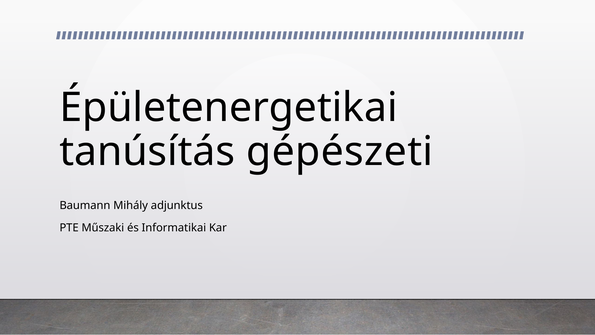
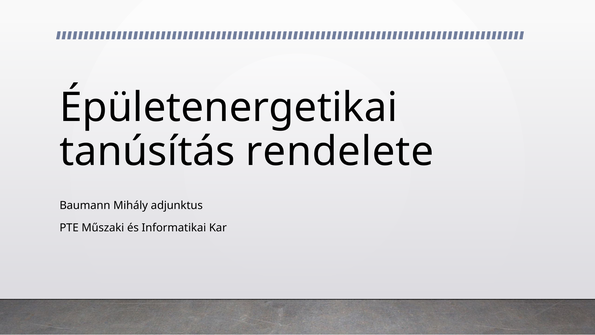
gépészeti: gépészeti -> rendelete
